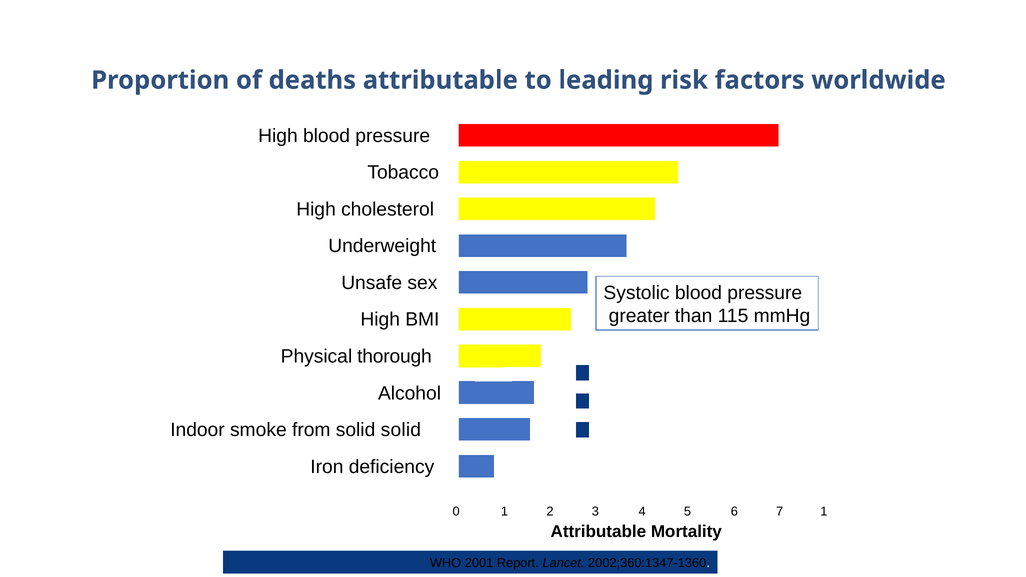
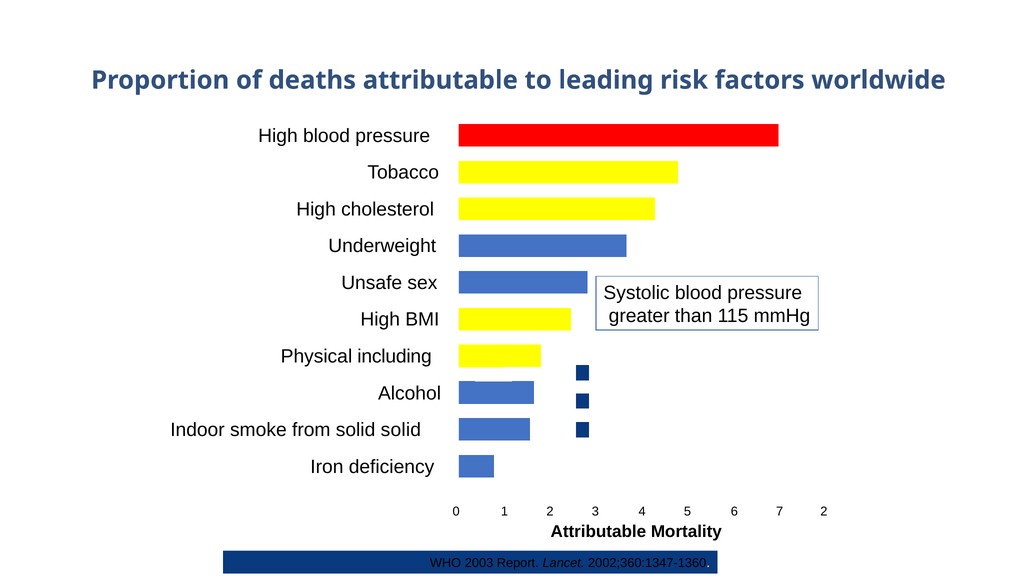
thorough: thorough -> including
0 1: 1 -> 2
2001: 2001 -> 2003
